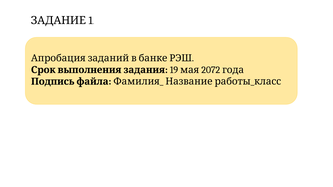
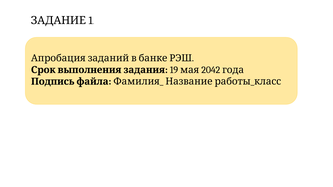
2072: 2072 -> 2042
